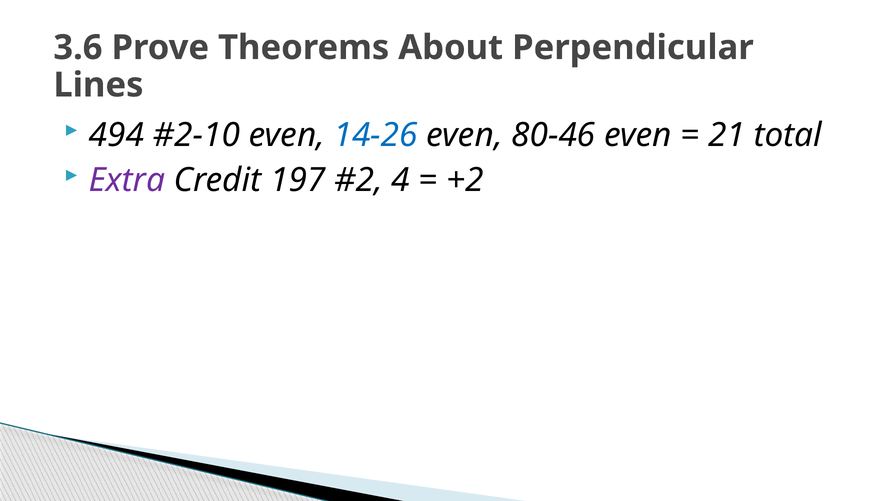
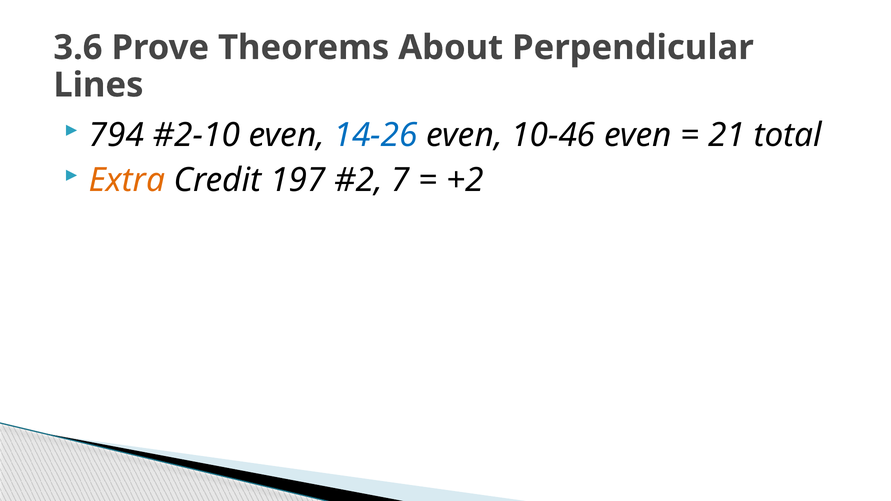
494: 494 -> 794
80-46: 80-46 -> 10-46
Extra colour: purple -> orange
4: 4 -> 7
